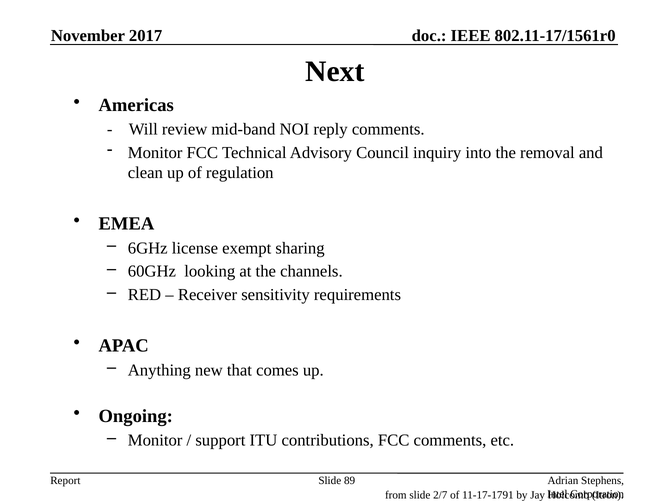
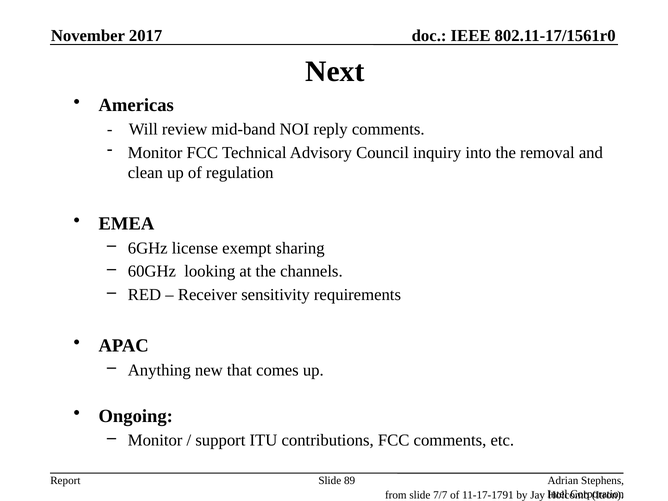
2/7: 2/7 -> 7/7
